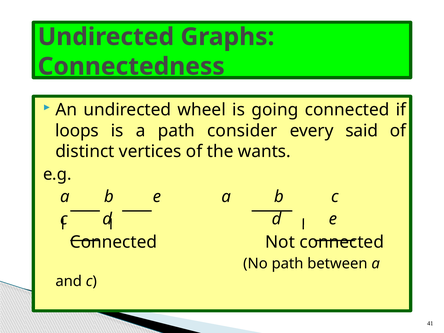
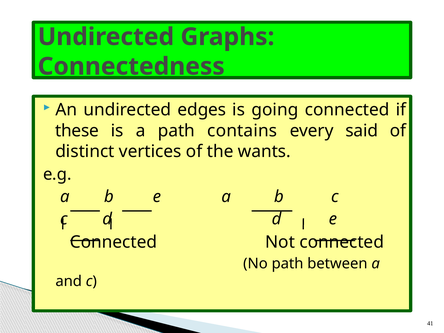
wheel: wheel -> edges
loops: loops -> these
consider: consider -> contains
